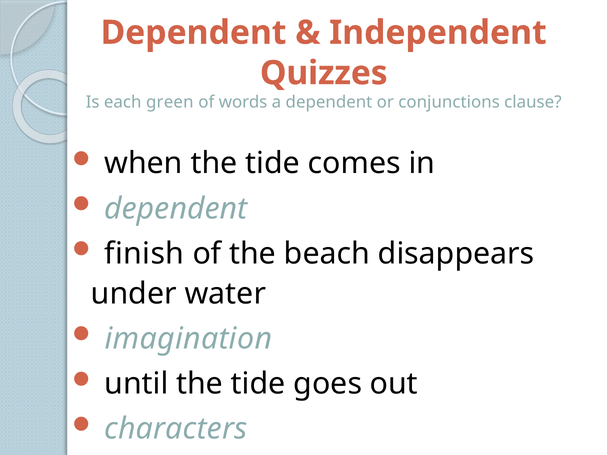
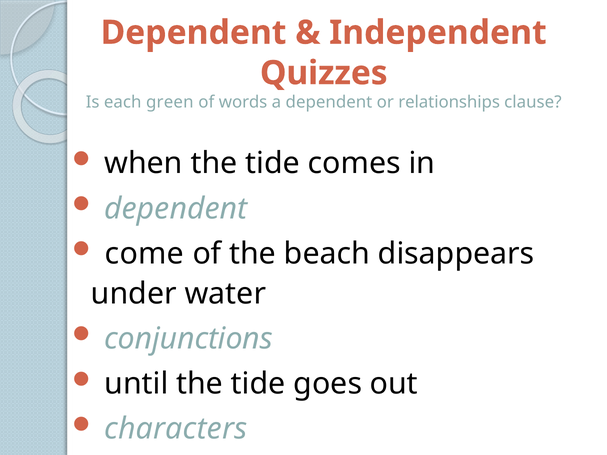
conjunctions: conjunctions -> relationships
finish: finish -> come
imagination: imagination -> conjunctions
